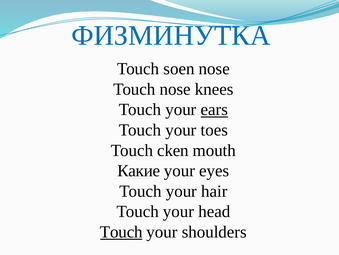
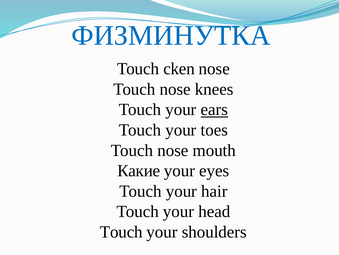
soen: soen -> cken
cken at (173, 150): cken -> nose
Touch at (121, 231) underline: present -> none
